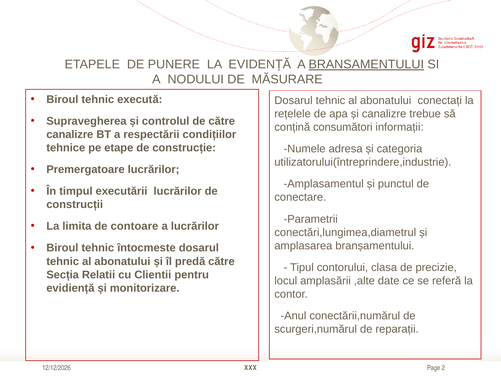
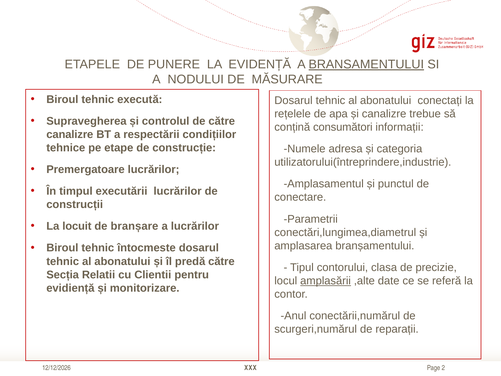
limita: limita -> locuit
contoare: contoare -> branșare
amplasării underline: none -> present
